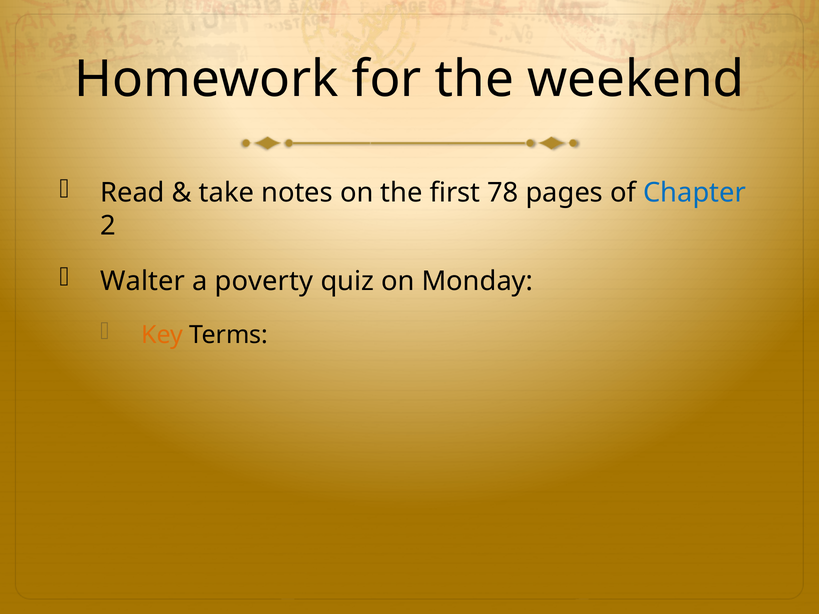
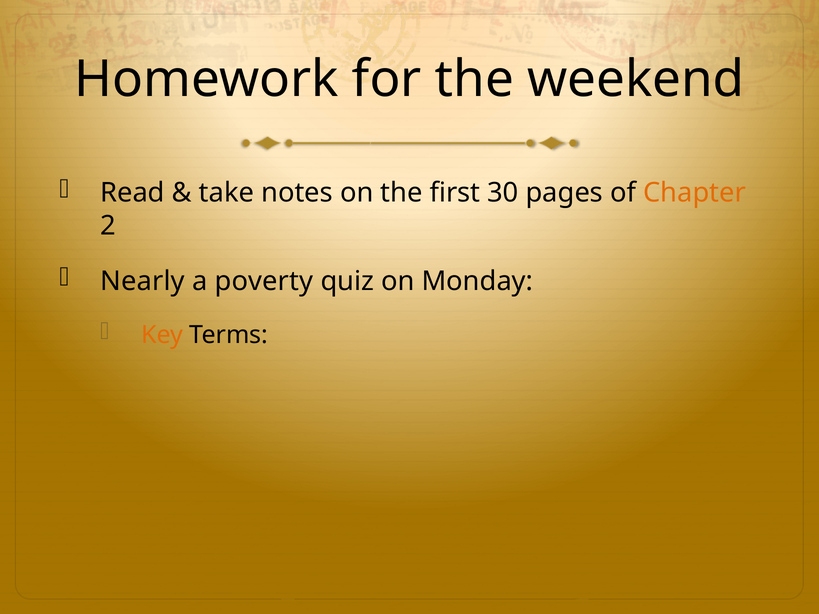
78: 78 -> 30
Chapter colour: blue -> orange
Walter: Walter -> Nearly
